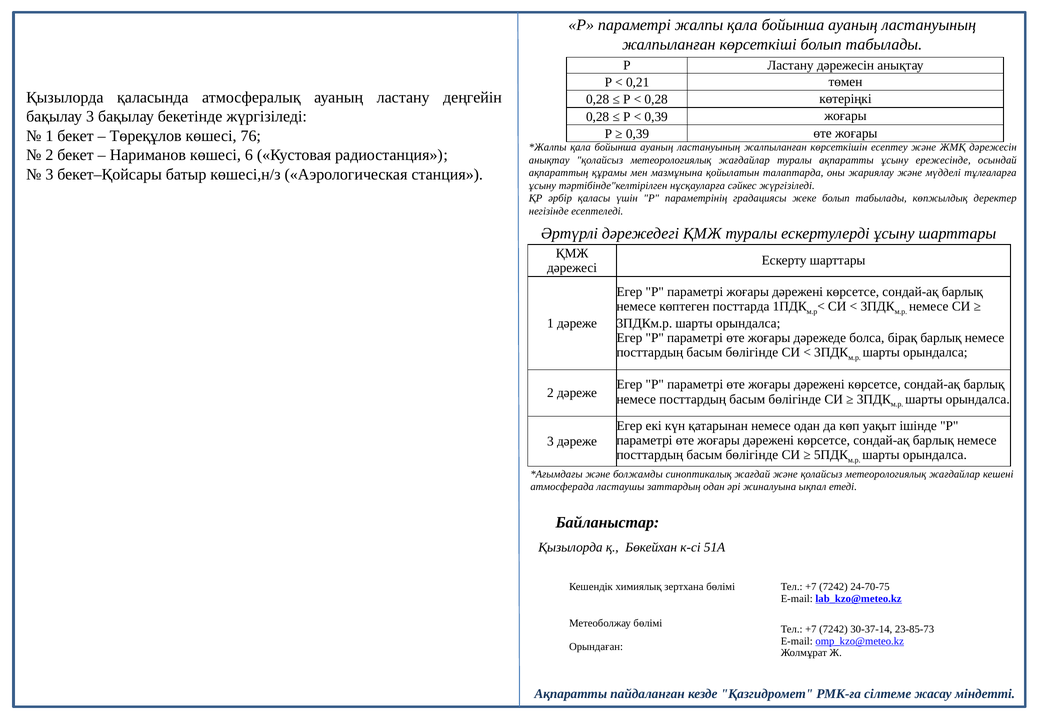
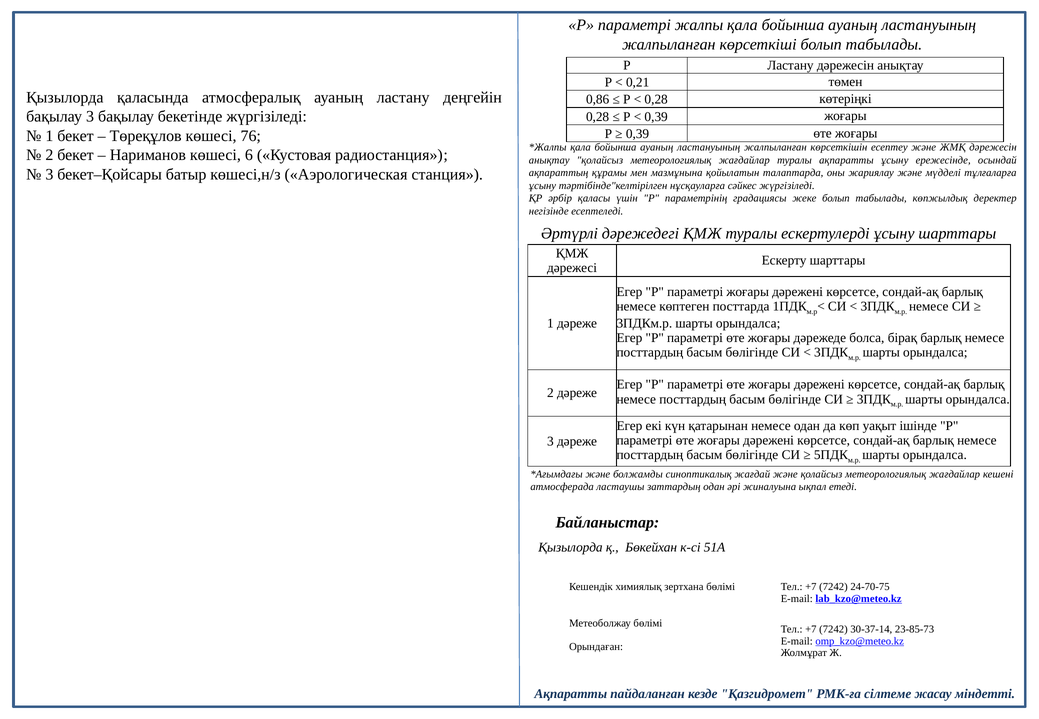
0,28 at (598, 100): 0,28 -> 0,86
